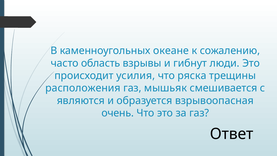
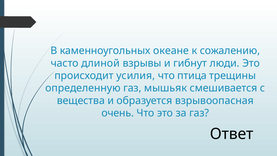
область: область -> длиной
ряска: ряска -> птица
расположения: расположения -> определенную
являются: являются -> вещества
